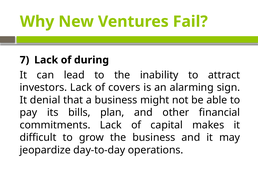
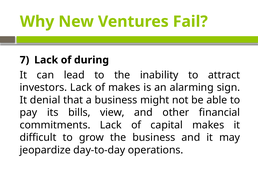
of covers: covers -> makes
plan: plan -> view
